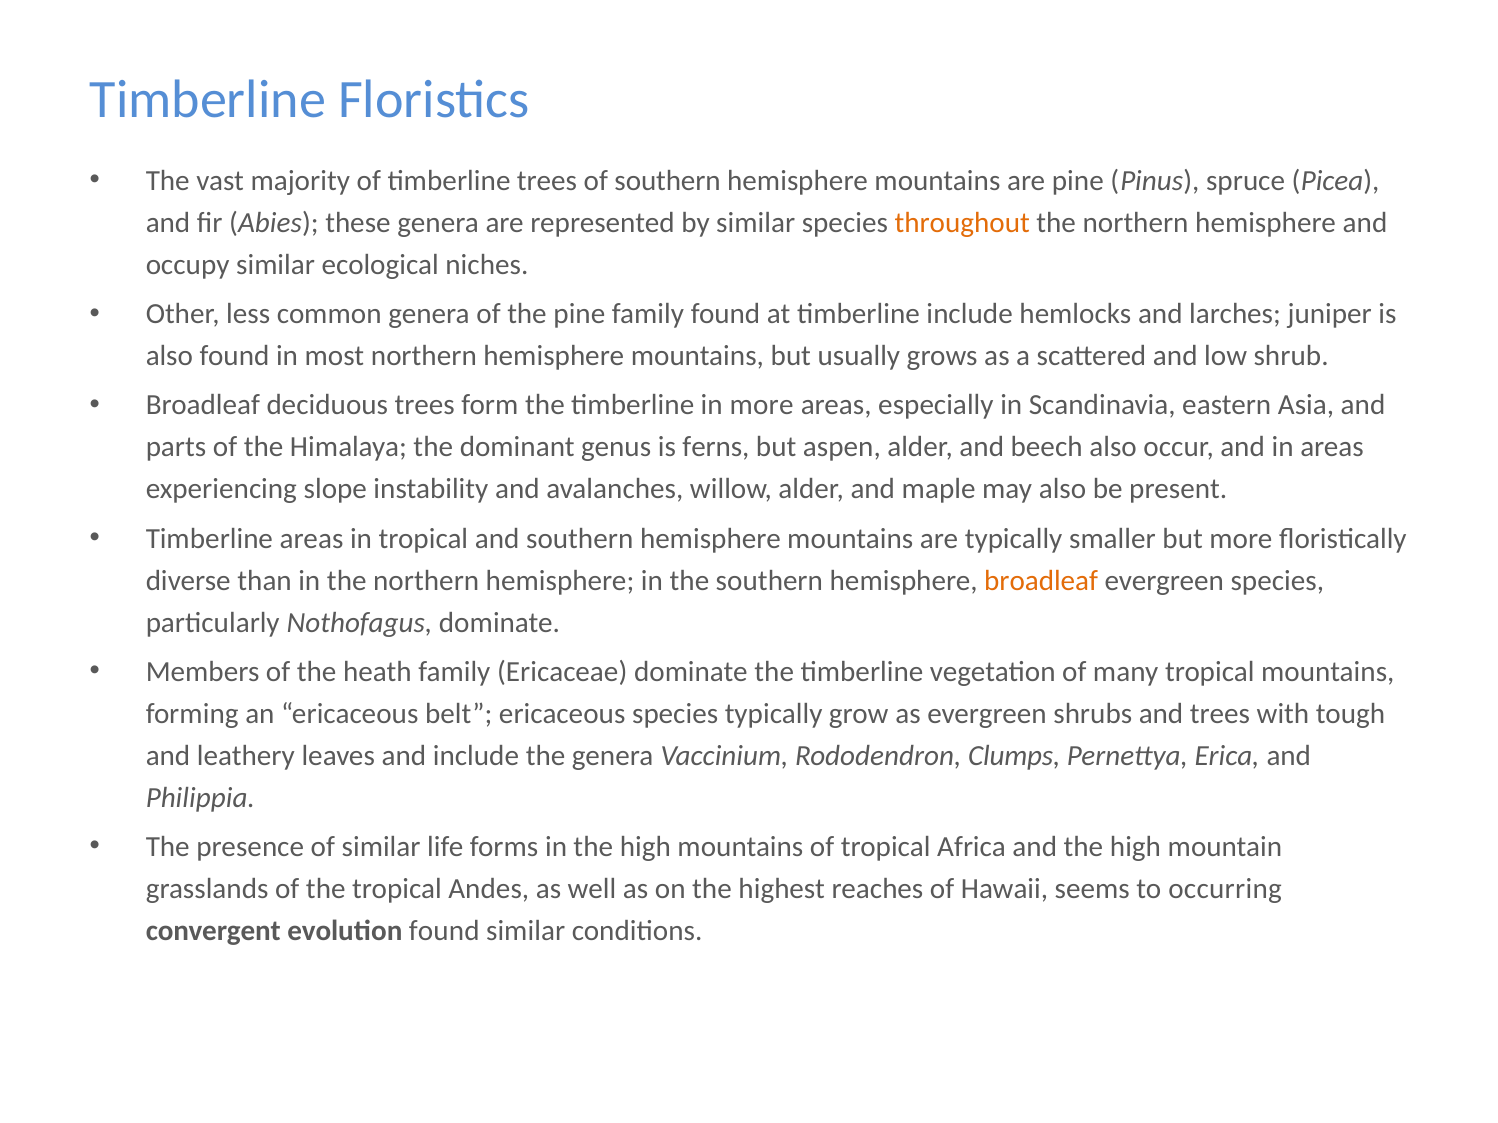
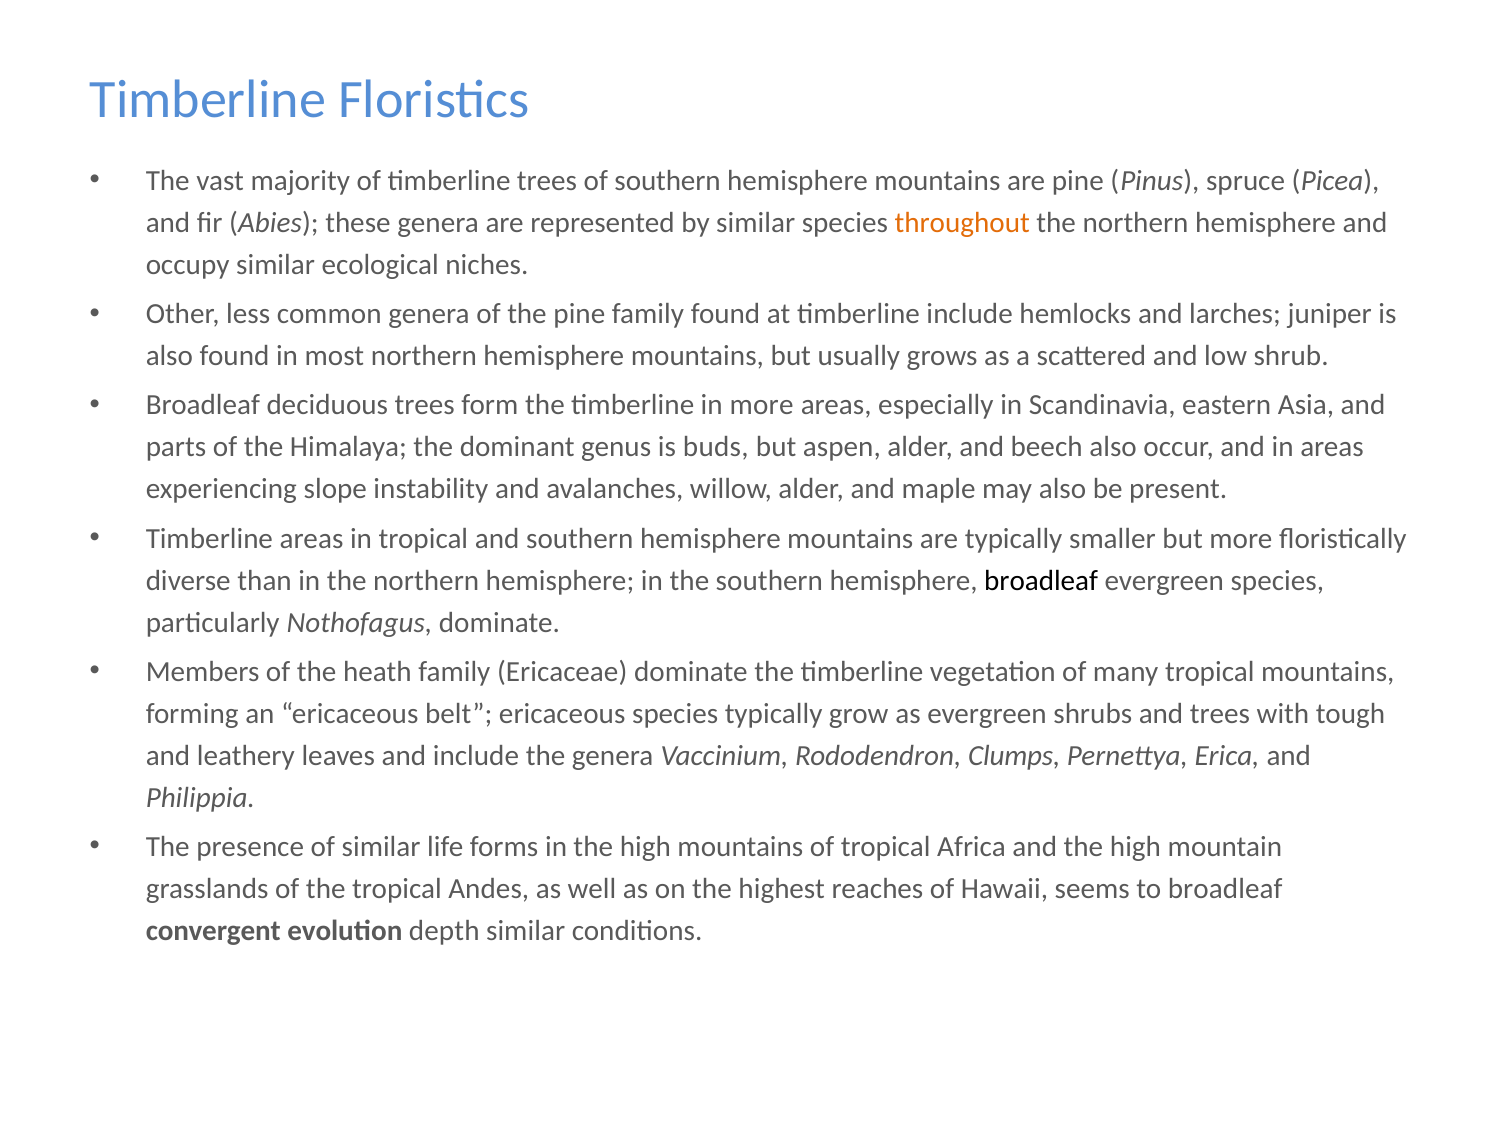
ferns: ferns -> buds
broadleaf at (1041, 581) colour: orange -> black
to occurring: occurring -> broadleaf
evolution found: found -> depth
